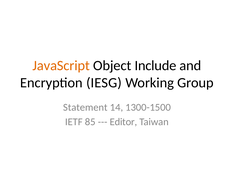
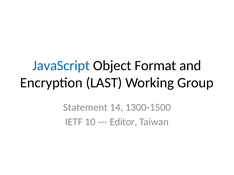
JavaScript colour: orange -> blue
Include: Include -> Format
IESG: IESG -> LAST
85: 85 -> 10
